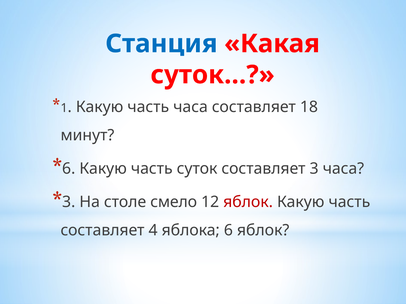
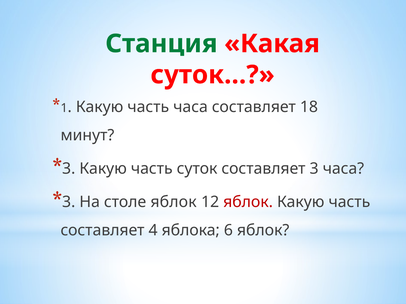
Станция colour: blue -> green
6 at (69, 169): 6 -> 3
столе смело: смело -> яблок
